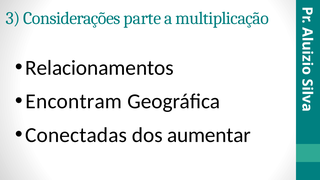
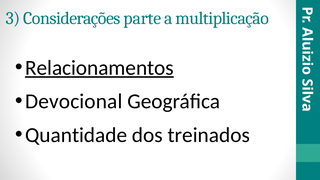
Relacionamentos underline: none -> present
Encontram: Encontram -> Devocional
Conectadas: Conectadas -> Quantidade
aumentar: aumentar -> treinados
